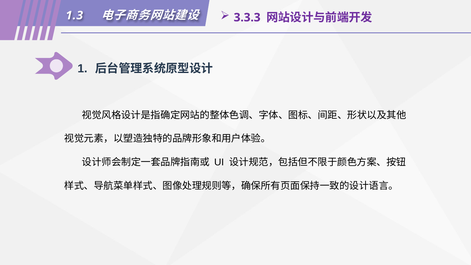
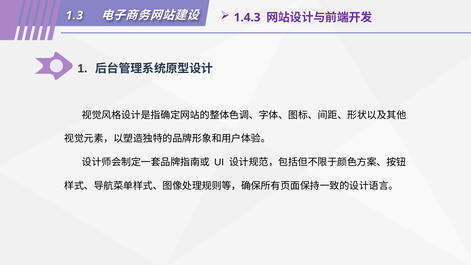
3.3.3: 3.3.3 -> 1.4.3
